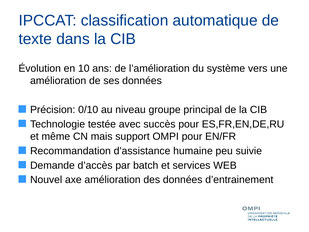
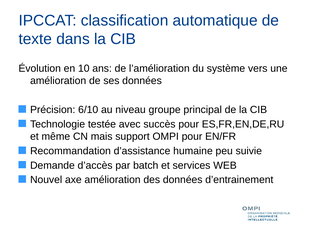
0/10: 0/10 -> 6/10
